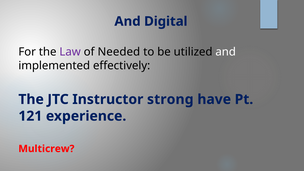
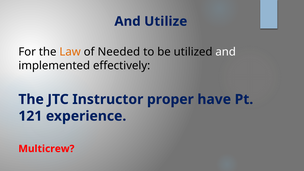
Digital: Digital -> Utilize
Law colour: purple -> orange
strong: strong -> proper
